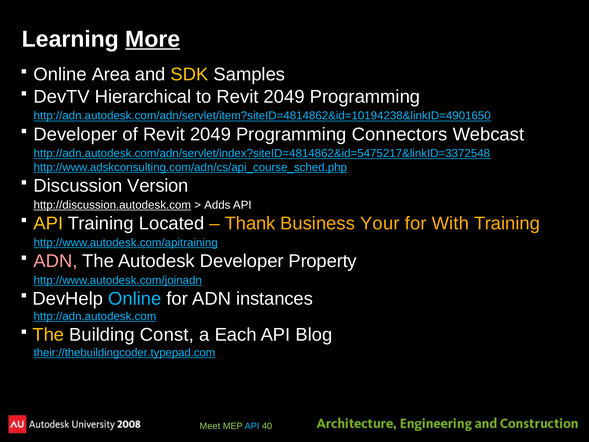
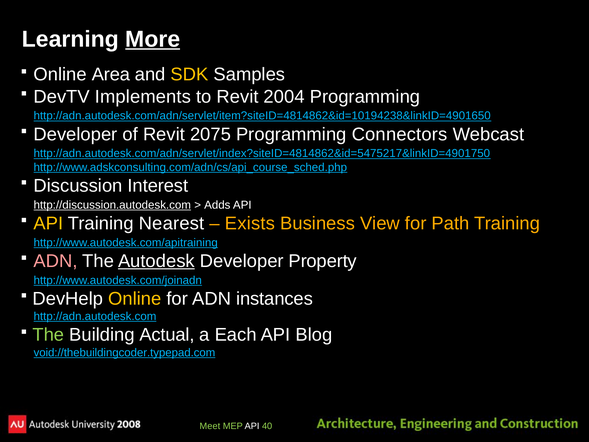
Hierarchical: Hierarchical -> Implements
to Revit 2049: 2049 -> 2004
of Revit 2049: 2049 -> 2075
http://adn.autodesk.com/adn/servlet/index?siteID=4814862&id=5475217&linkID=3372548: http://adn.autodesk.com/adn/servlet/index?siteID=4814862&id=5475217&linkID=3372548 -> http://adn.autodesk.com/adn/servlet/index?siteID=4814862&id=5475217&linkID=4901750
Version: Version -> Interest
Located: Located -> Nearest
Thank: Thank -> Exists
Your: Your -> View
With: With -> Path
Autodesk underline: none -> present
Online at (135, 298) colour: light blue -> yellow
The at (48, 335) colour: yellow -> light green
Const: Const -> Actual
their://thebuildingcoder.typepad.com: their://thebuildingcoder.typepad.com -> void://thebuildingcoder.typepad.com
API at (252, 426) colour: light blue -> white
